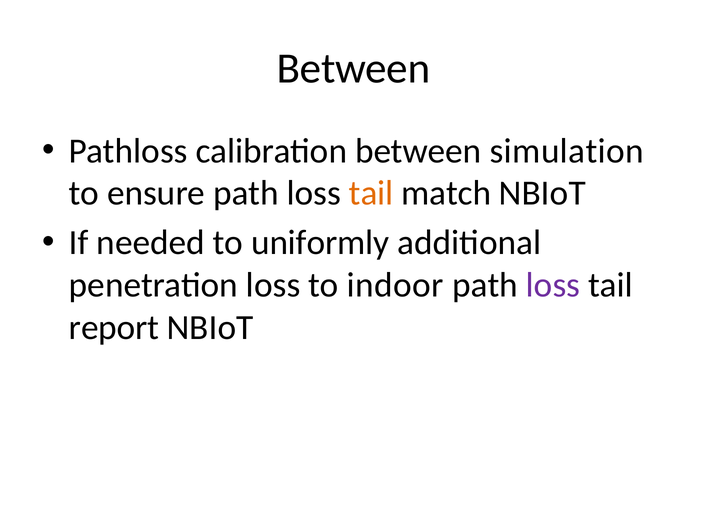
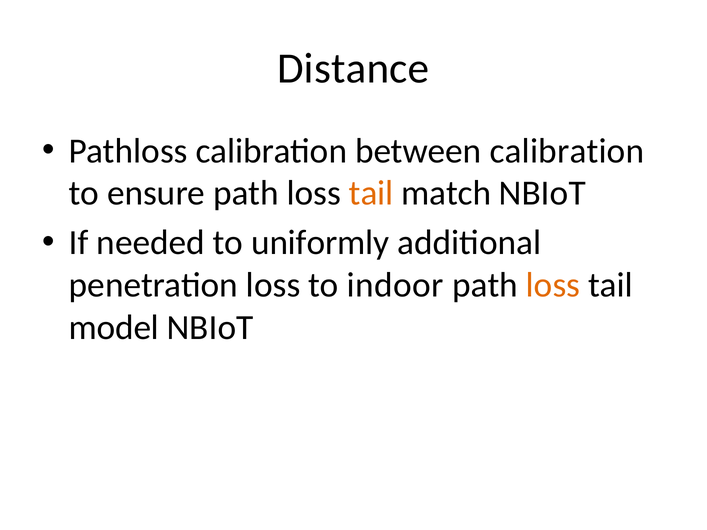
Between at (354, 68): Between -> Distance
between simulation: simulation -> calibration
loss at (553, 285) colour: purple -> orange
report: report -> model
